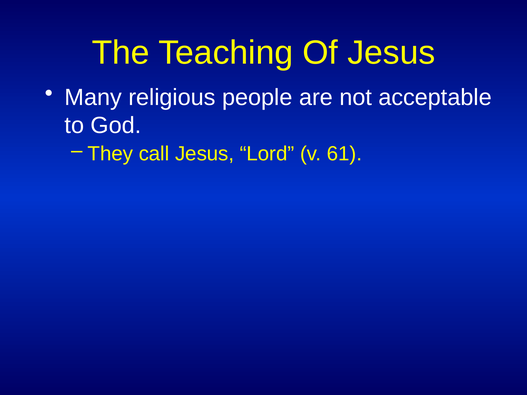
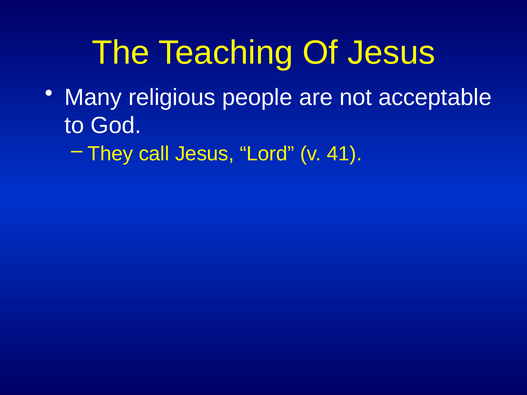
61: 61 -> 41
